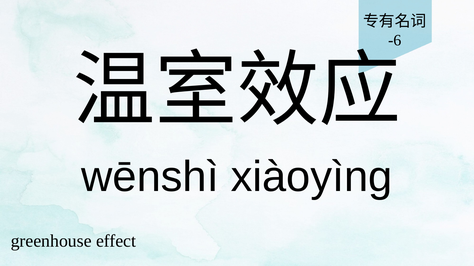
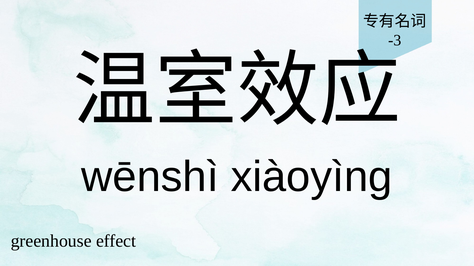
-6: -6 -> -3
